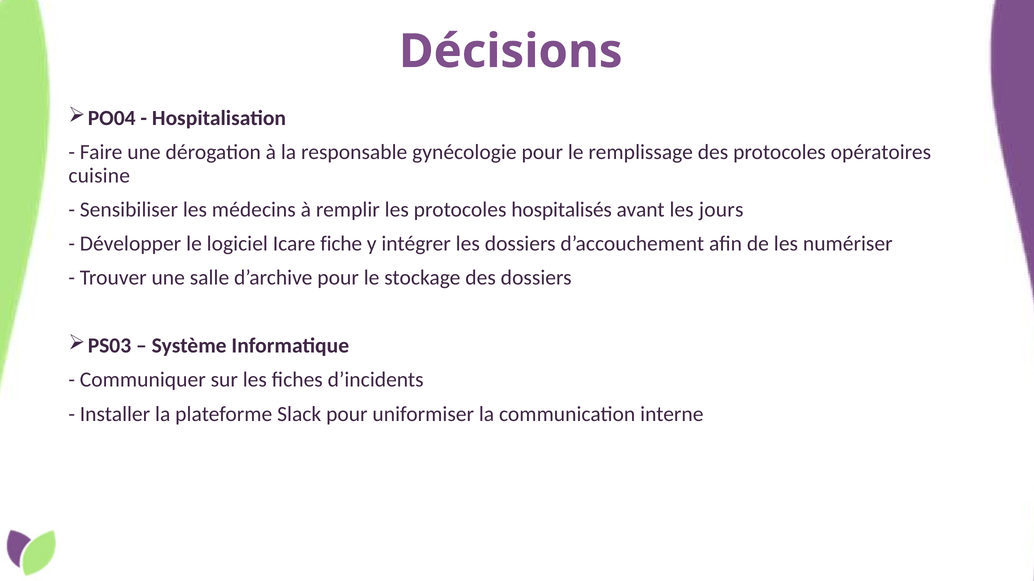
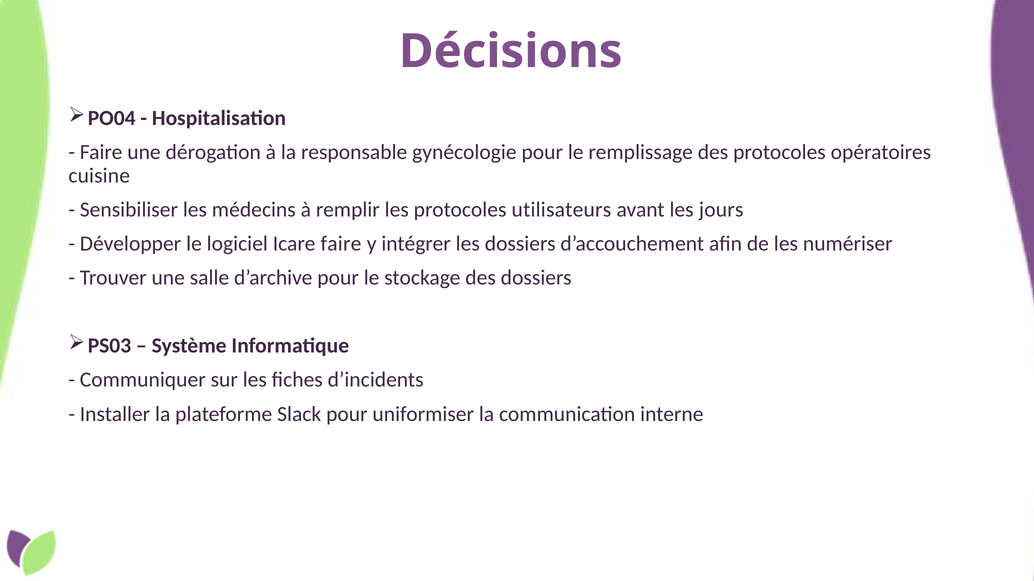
hospitalisés: hospitalisés -> utilisateurs
Icare fiche: fiche -> faire
